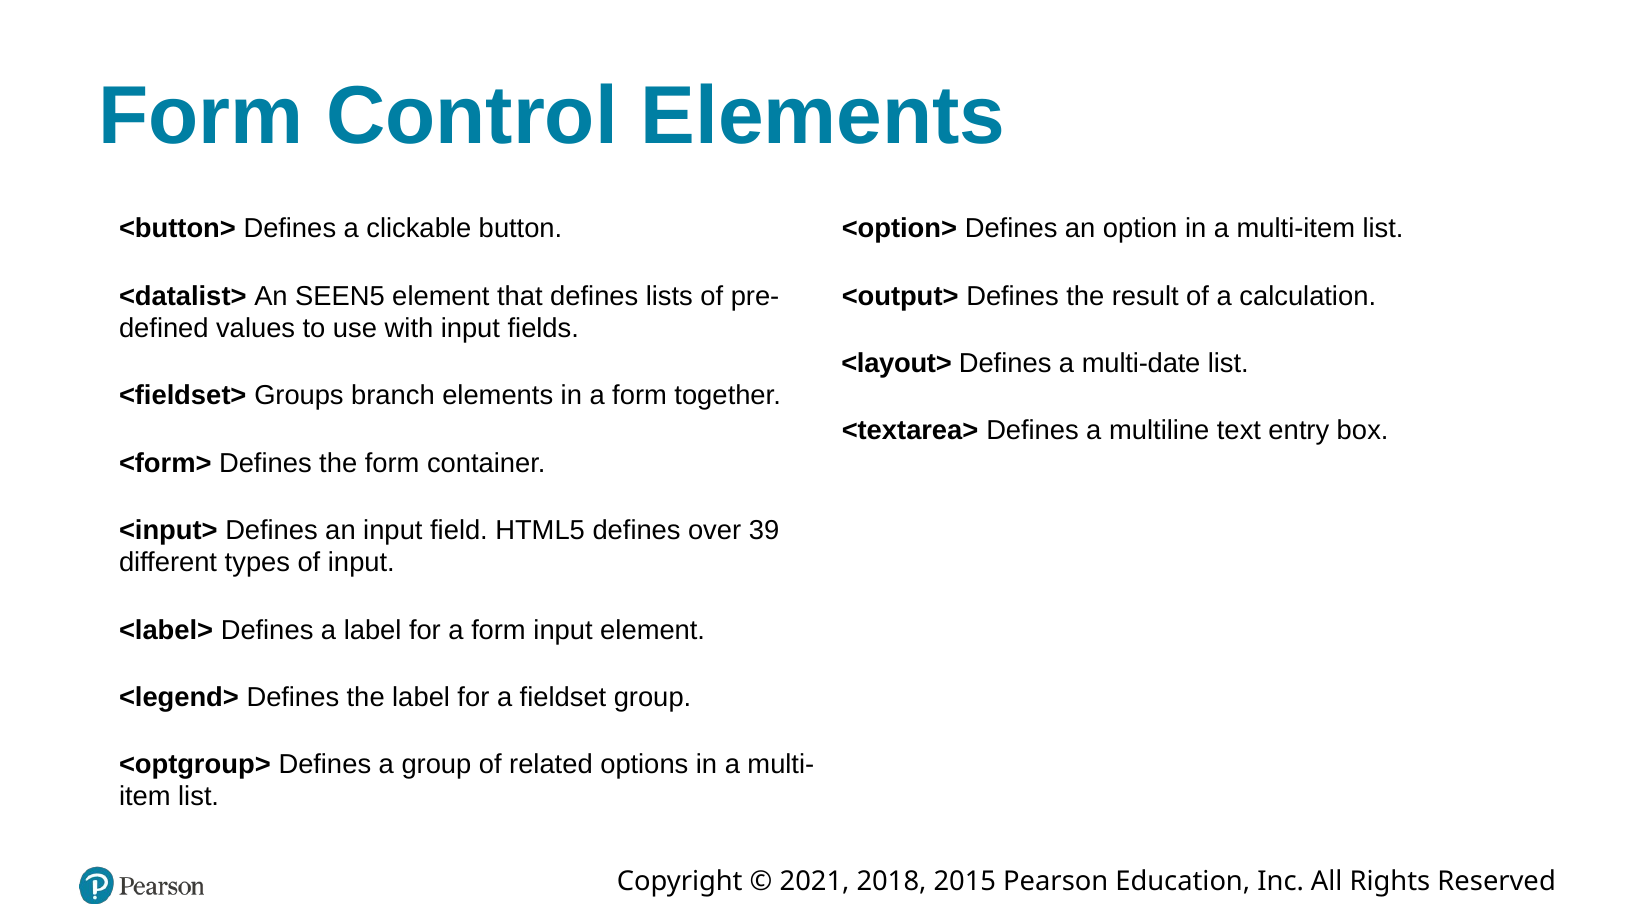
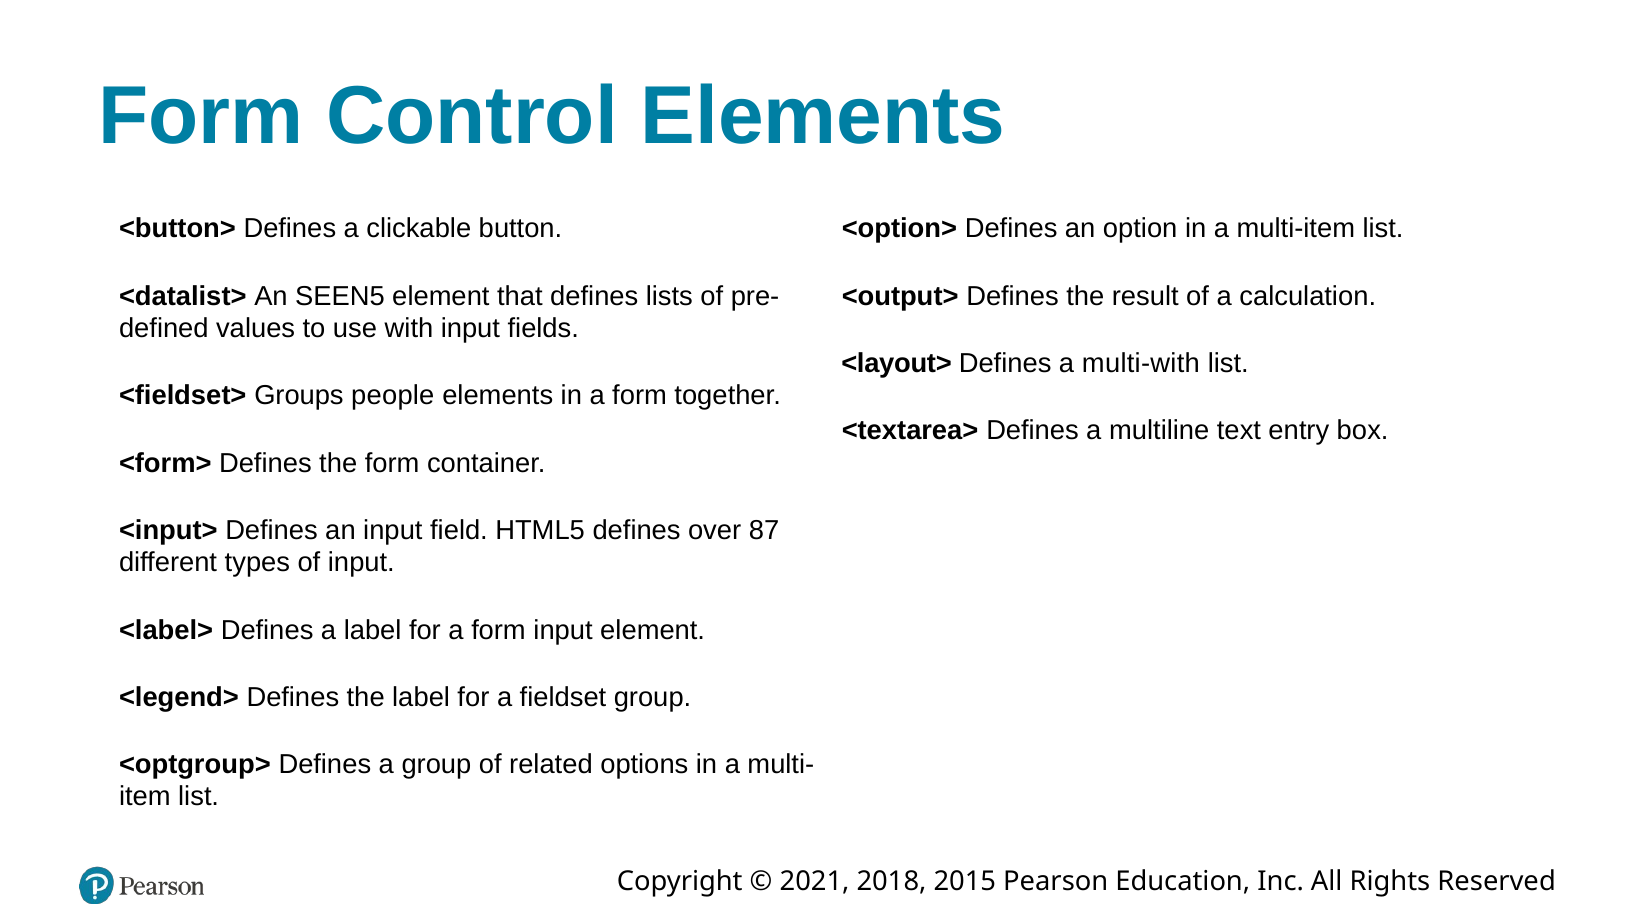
multi-date: multi-date -> multi-with
branch: branch -> people
39: 39 -> 87
